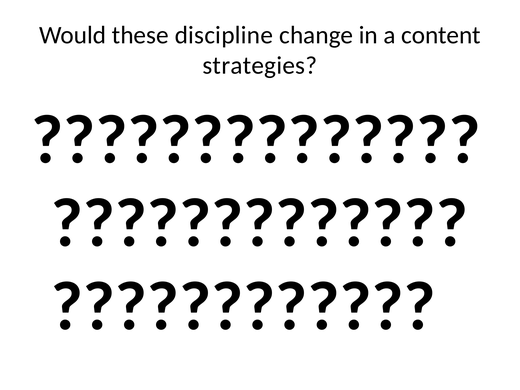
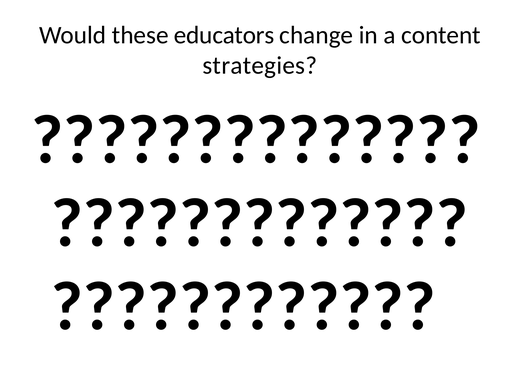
discipline: discipline -> educators
